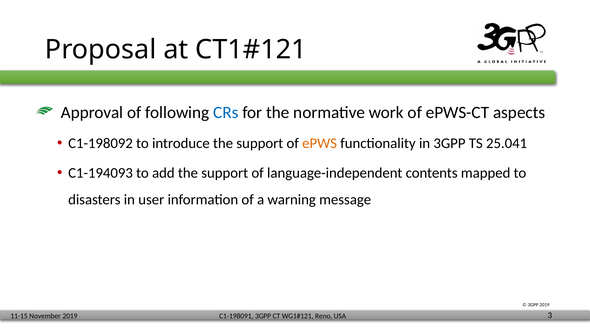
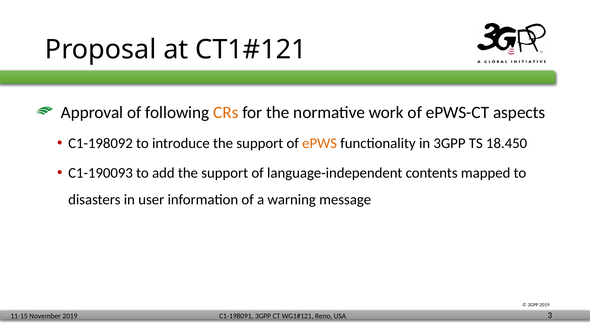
CRs colour: blue -> orange
25.041: 25.041 -> 18.450
C1-194093: C1-194093 -> C1-190093
